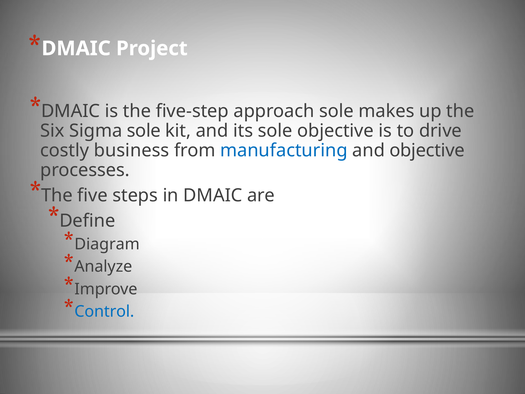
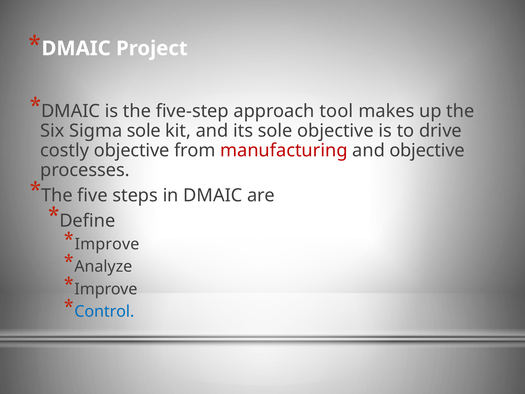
approach sole: sole -> tool
costly business: business -> objective
manufacturing colour: blue -> red
Diagram at (107, 244): Diagram -> Improve
